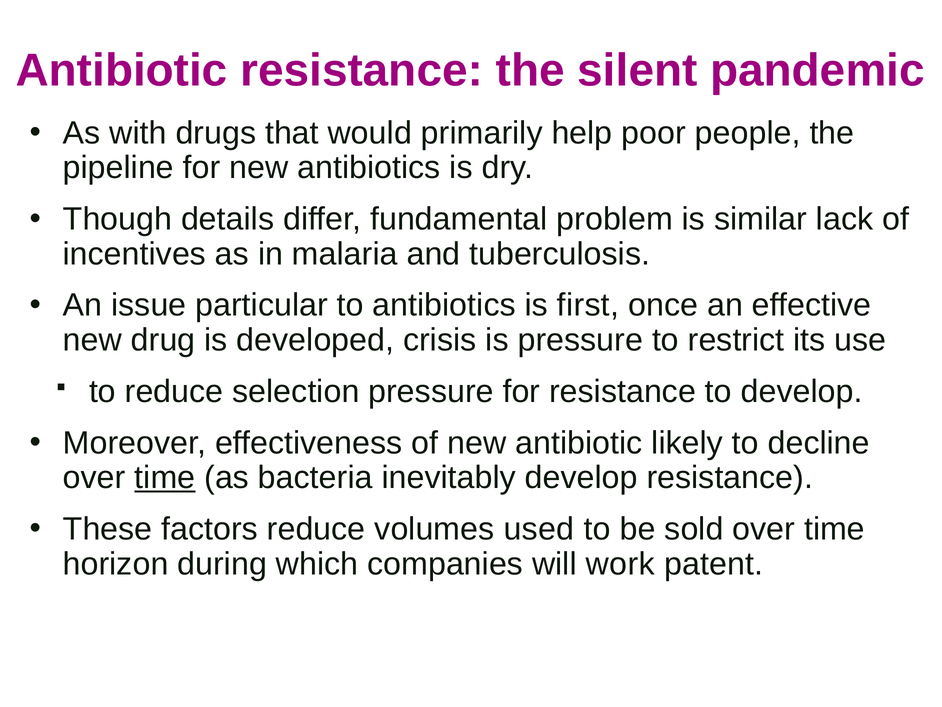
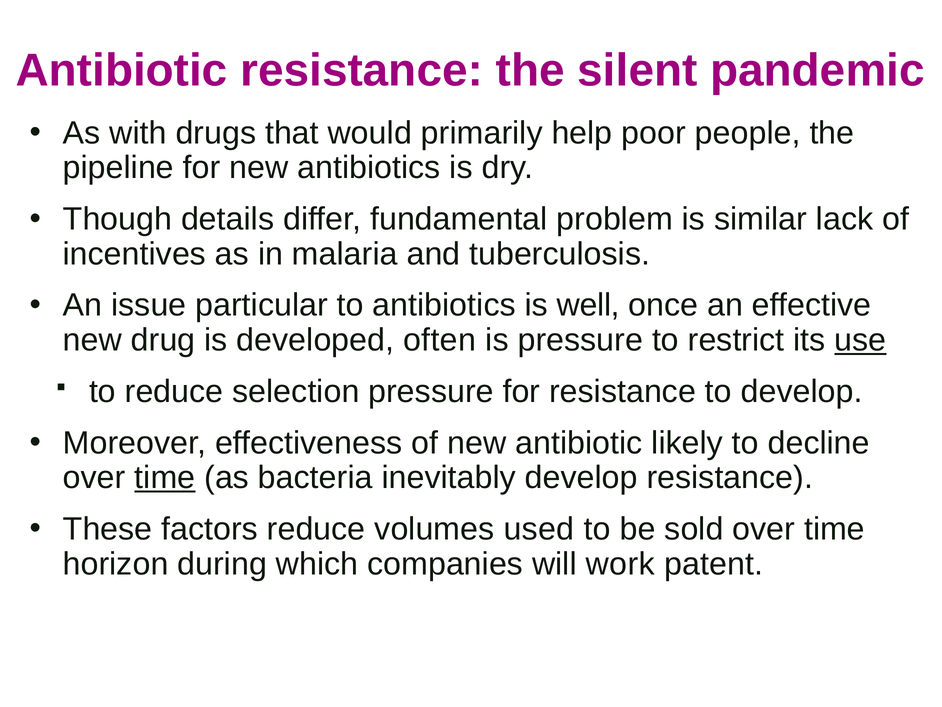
first: first -> well
crisis: crisis -> often
use underline: none -> present
